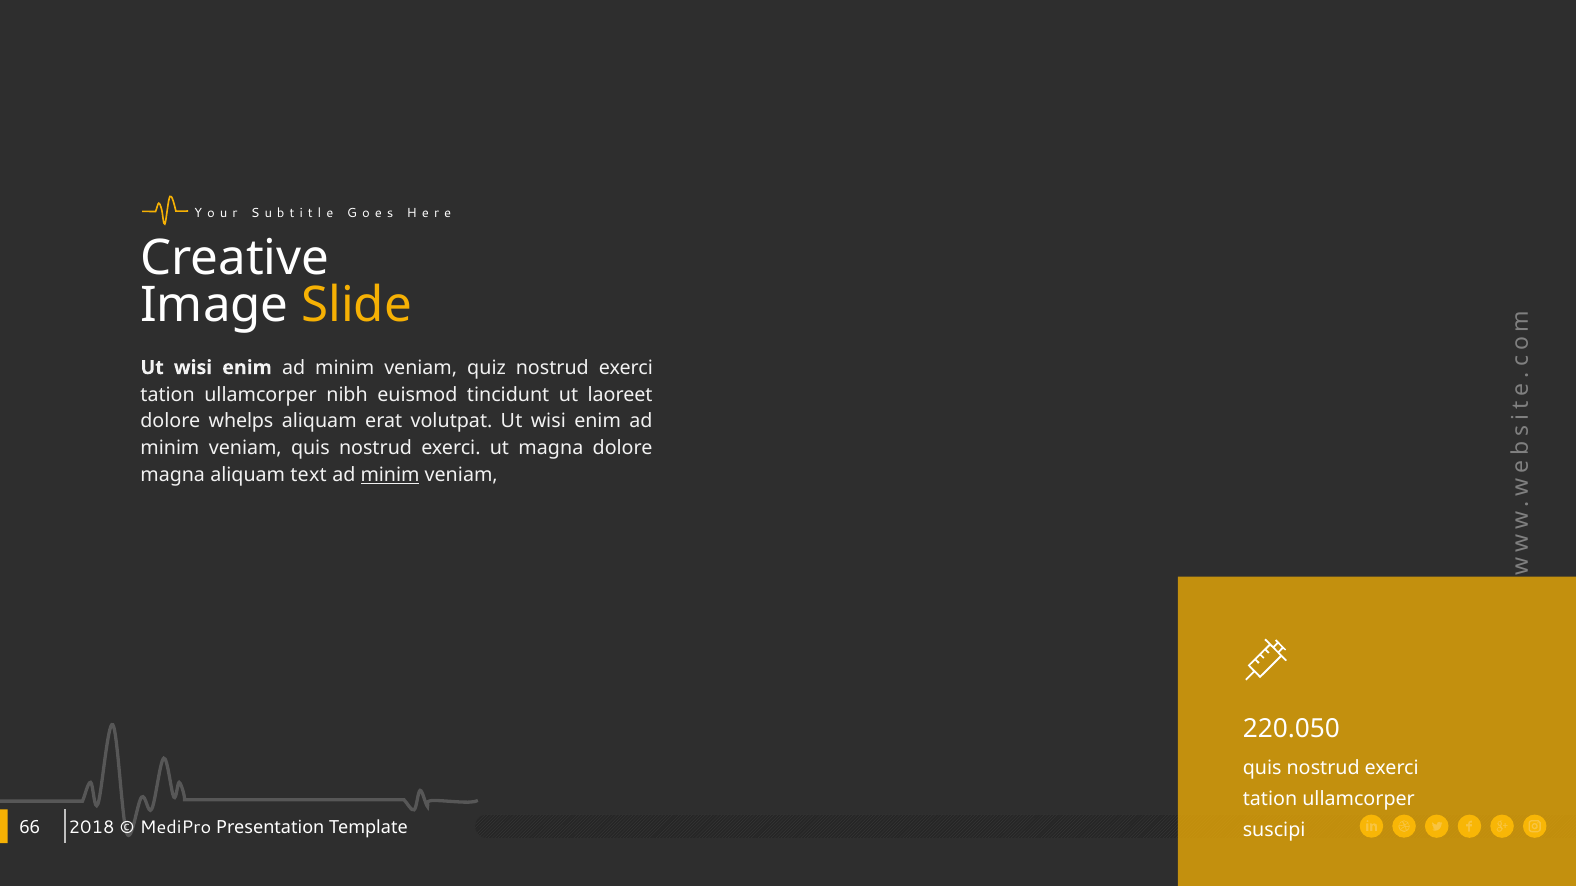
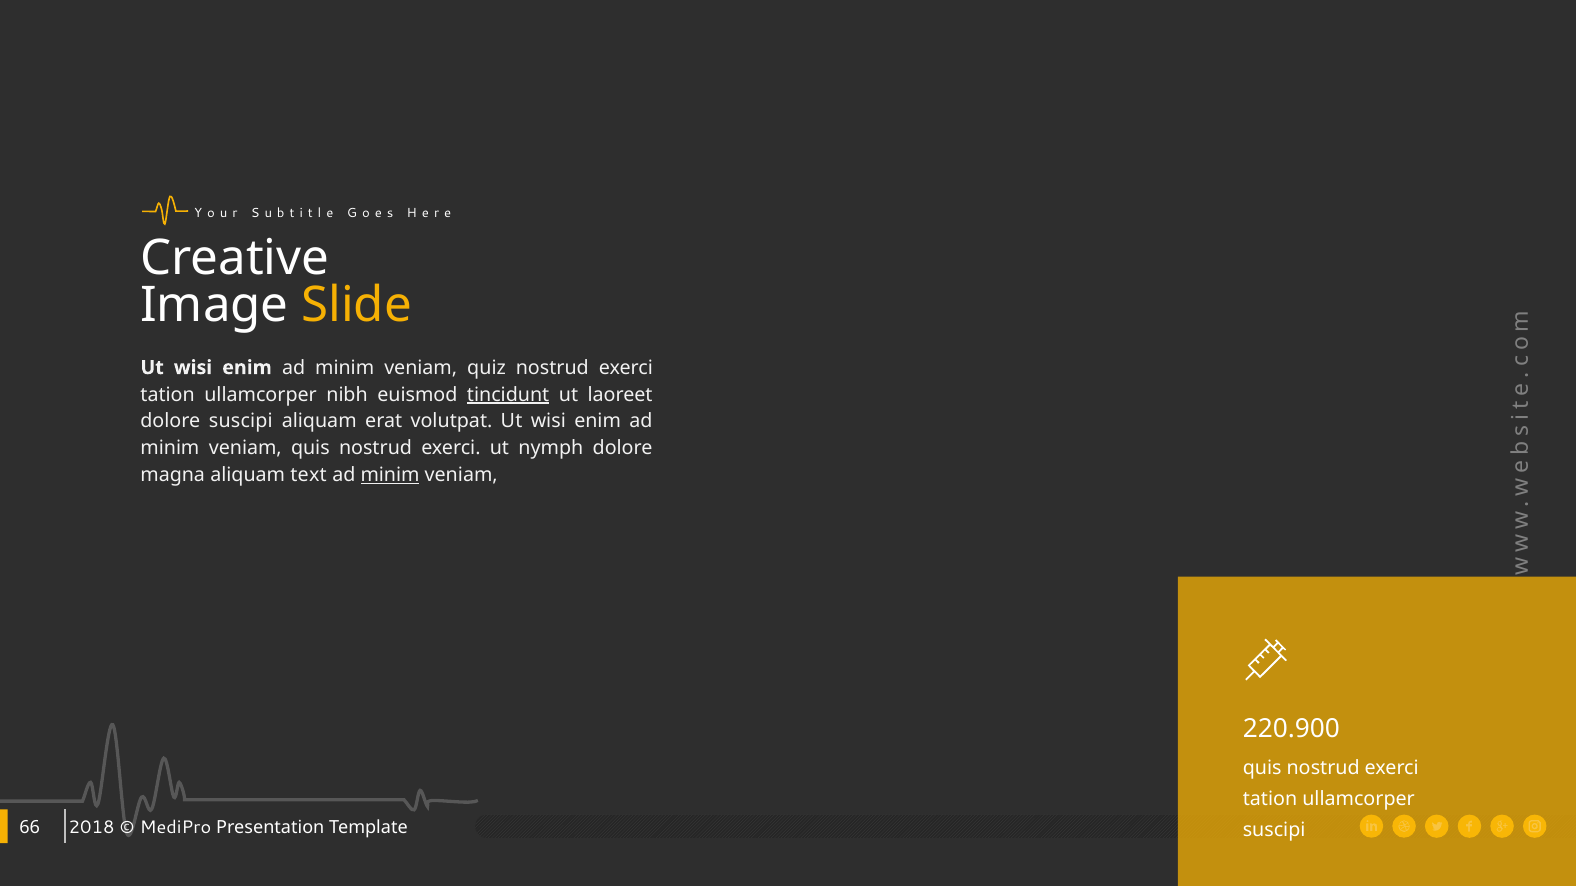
tincidunt underline: none -> present
dolore whelps: whelps -> suscipi
ut magna: magna -> nymph
220.050: 220.050 -> 220.900
